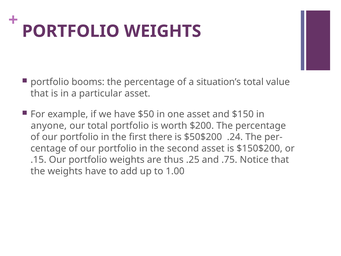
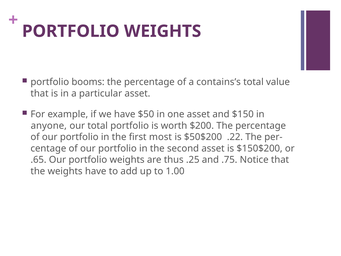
situation’s: situation’s -> contains’s
there: there -> most
.24: .24 -> .22
.15: .15 -> .65
